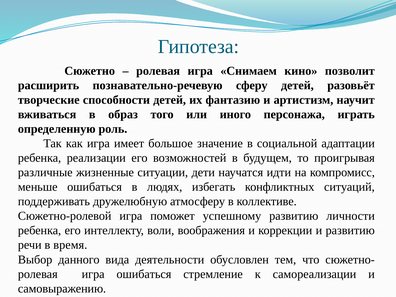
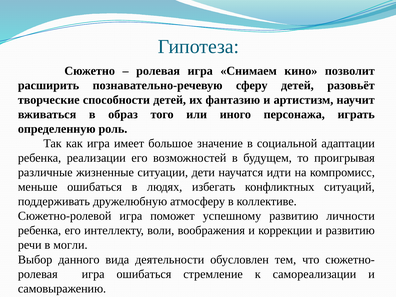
время: время -> могли
